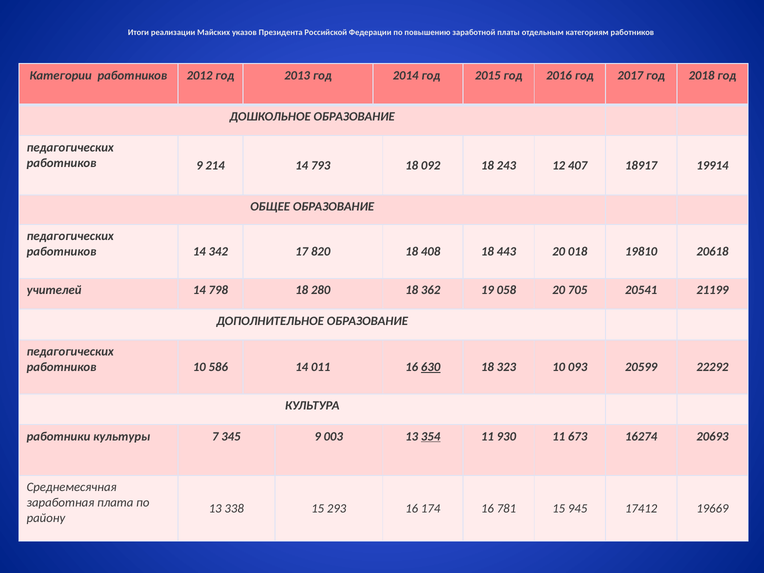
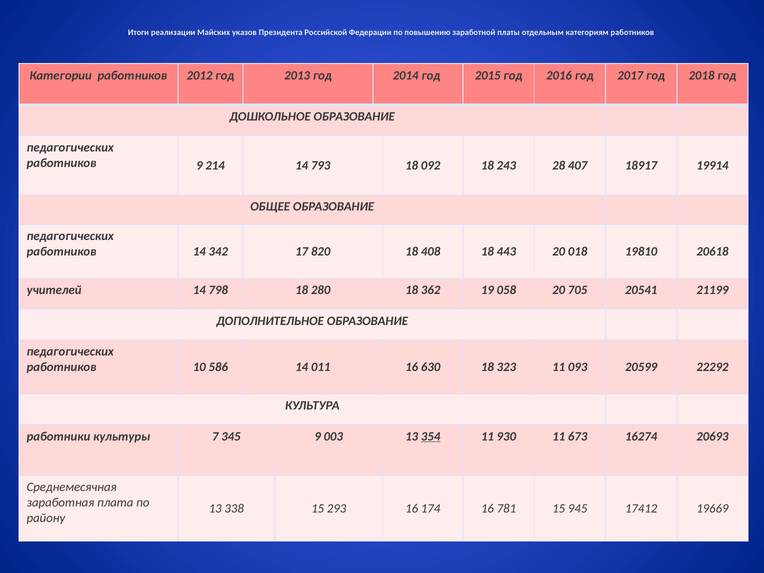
12: 12 -> 28
630 underline: present -> none
323 10: 10 -> 11
